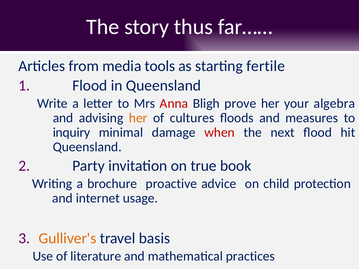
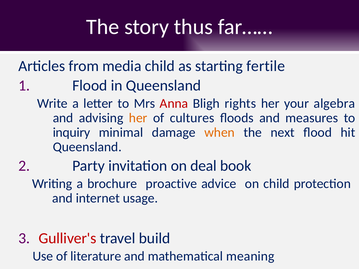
media tools: tools -> child
prove: prove -> rights
when colour: red -> orange
true: true -> deal
Gulliver's colour: orange -> red
basis: basis -> build
practices: practices -> meaning
